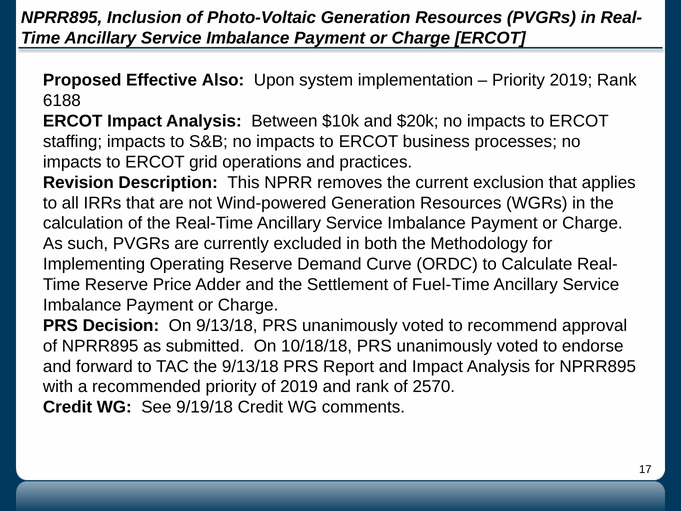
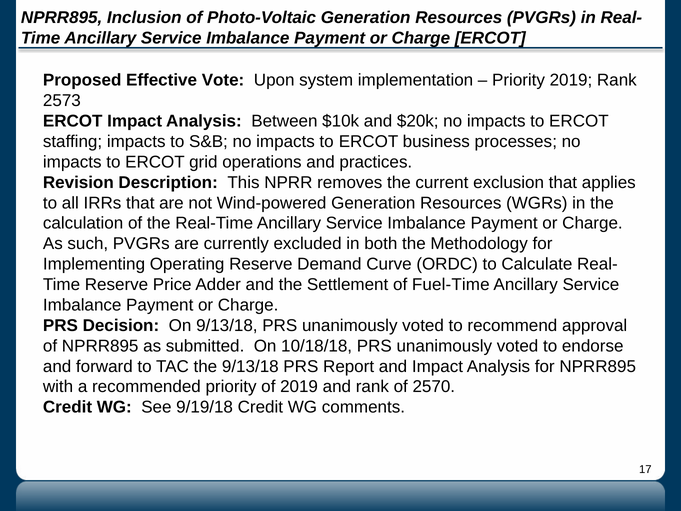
Also: Also -> Vote
6188: 6188 -> 2573
